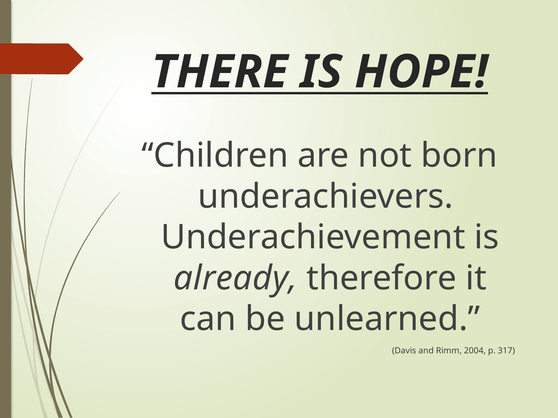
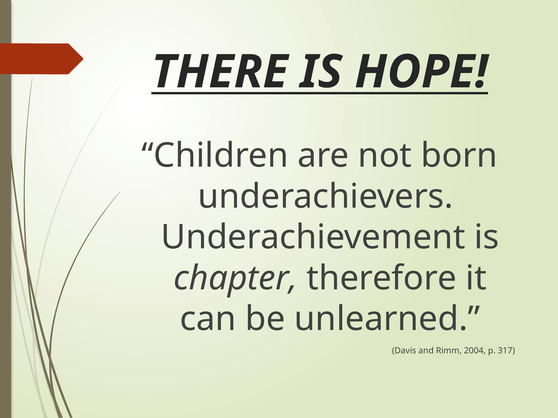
already: already -> chapter
